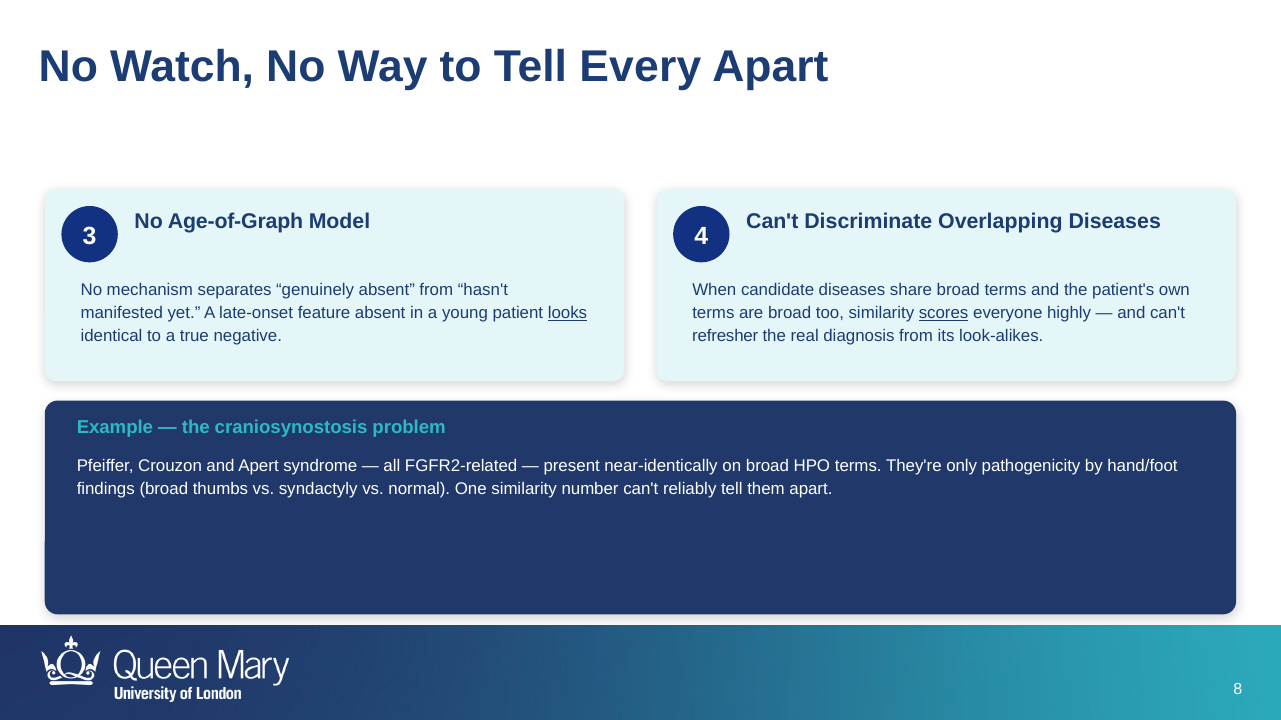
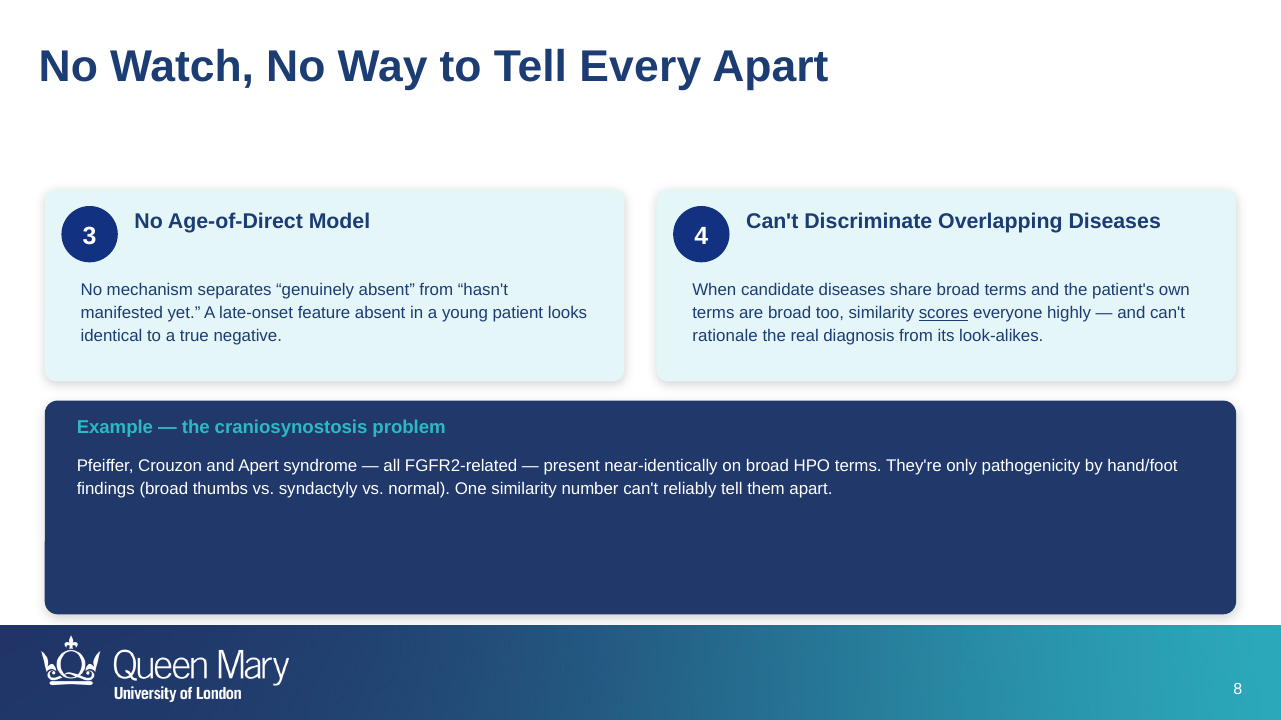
Age-of-Graph: Age-of-Graph -> Age-of-Direct
looks underline: present -> none
refresher: refresher -> rationale
